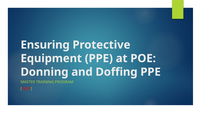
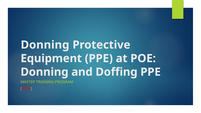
Ensuring at (45, 45): Ensuring -> Donning
